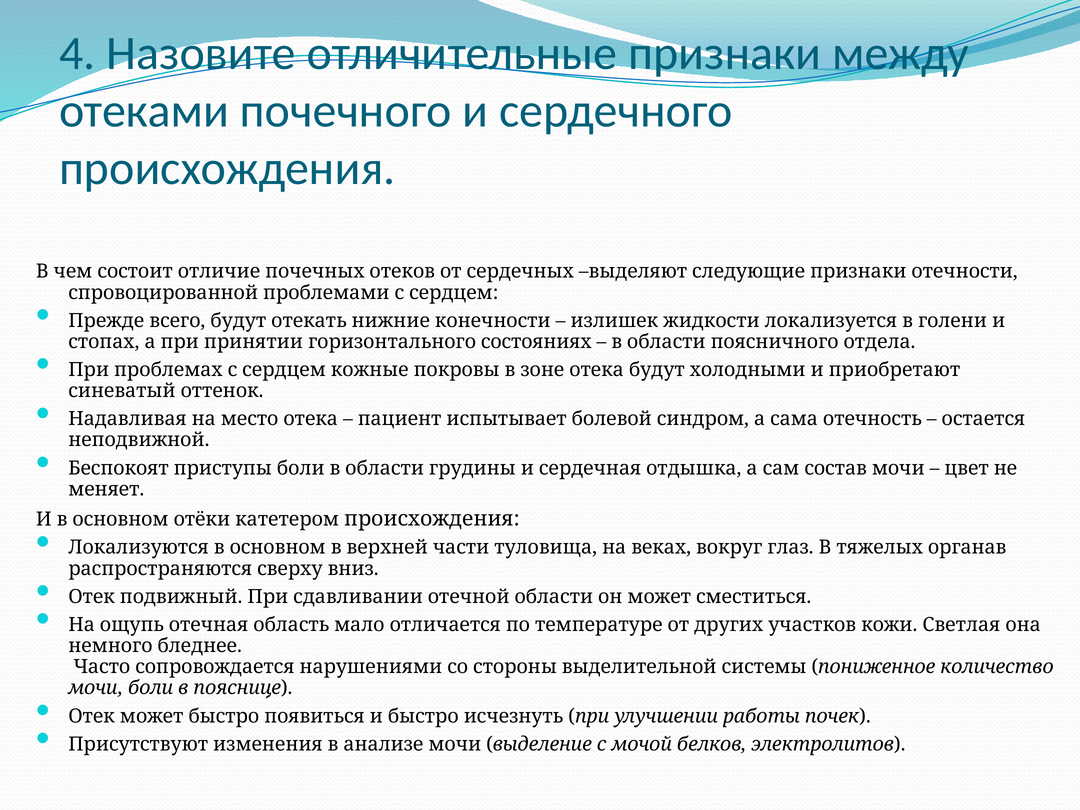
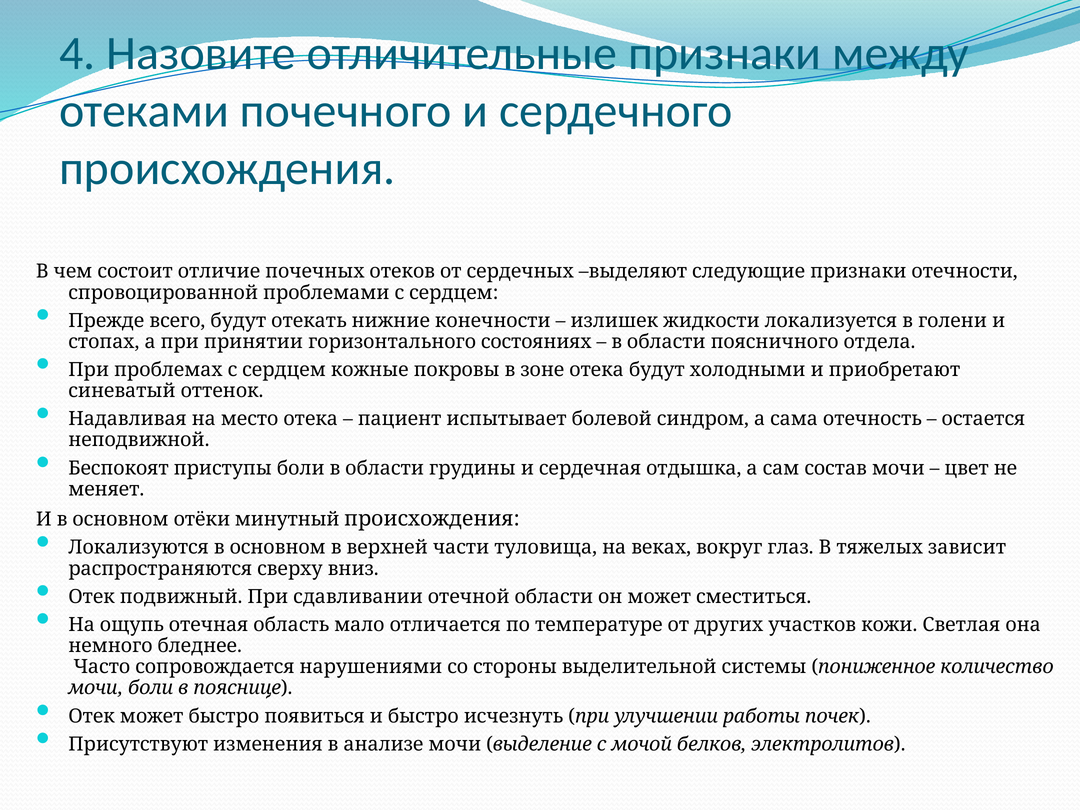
катетером: катетером -> минутный
органав: органав -> зависит
